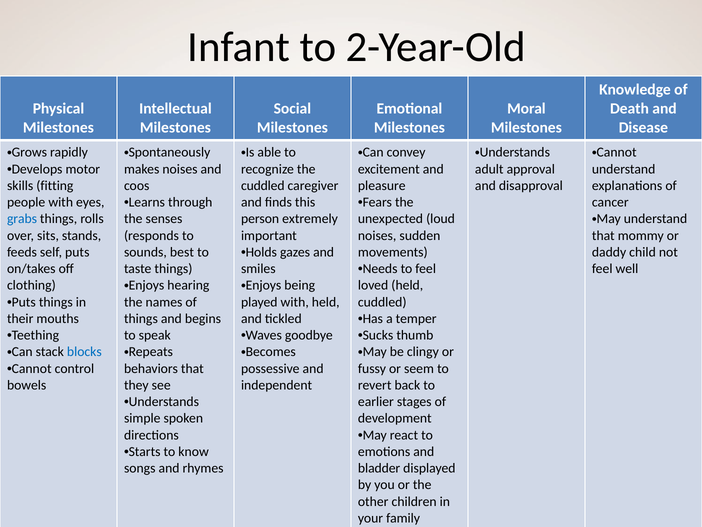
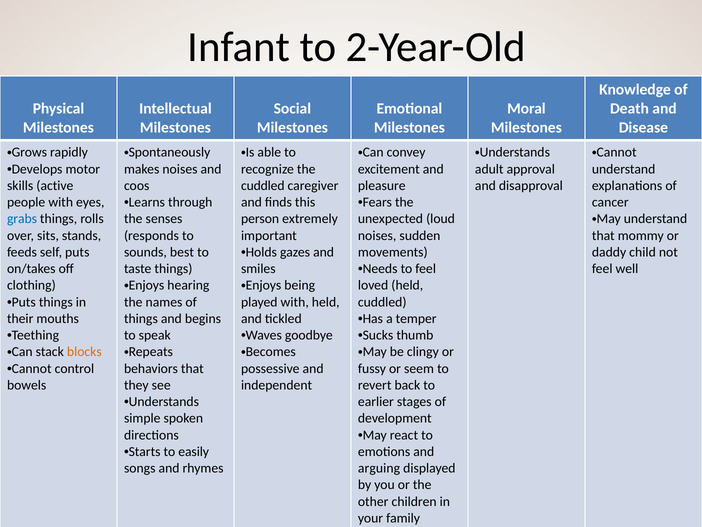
fitting: fitting -> active
blocks colour: blue -> orange
know: know -> easily
bladder: bladder -> arguing
